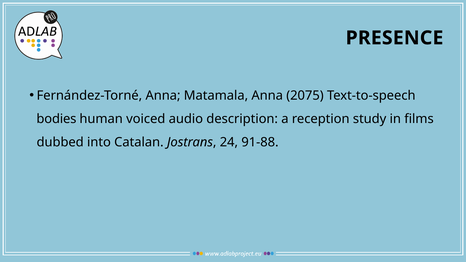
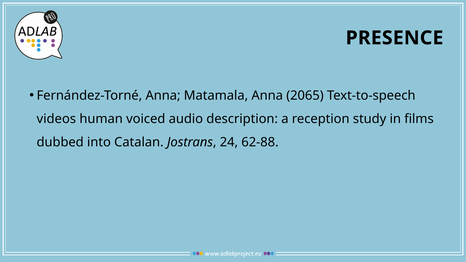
2075: 2075 -> 2065
bodies: bodies -> videos
91-88: 91-88 -> 62-88
